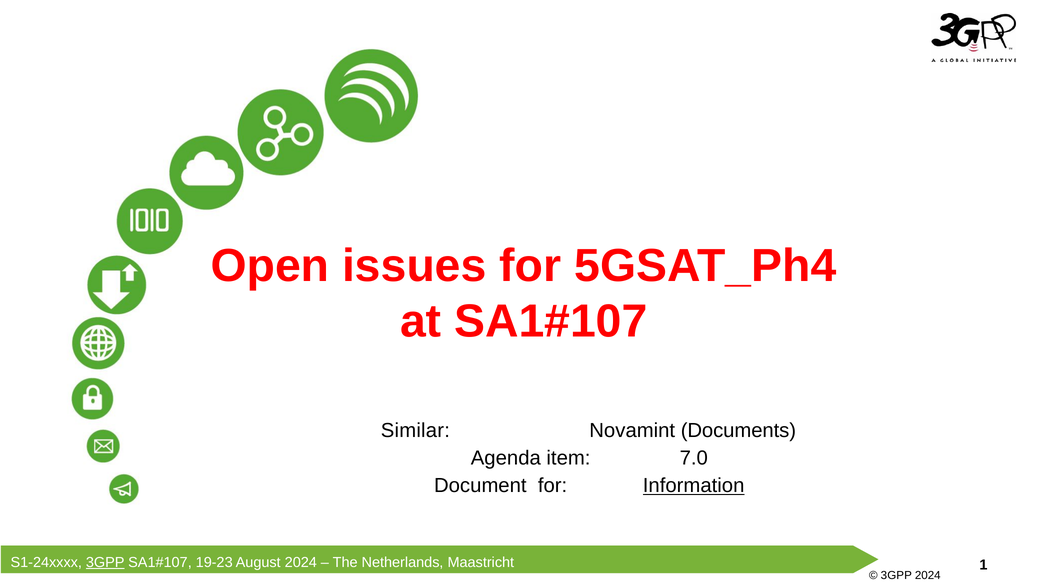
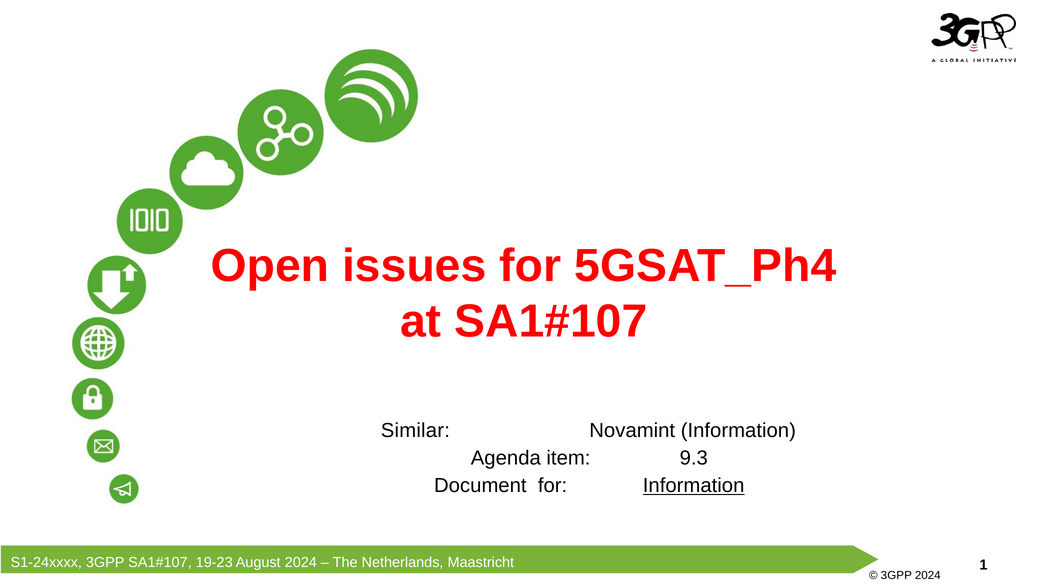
Novamint Documents: Documents -> Information
7.0: 7.0 -> 9.3
3GPP at (105, 563) underline: present -> none
